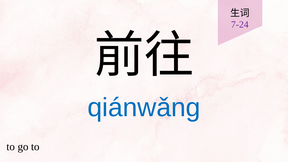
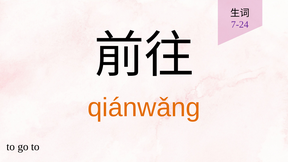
qiánwǎng colour: blue -> orange
